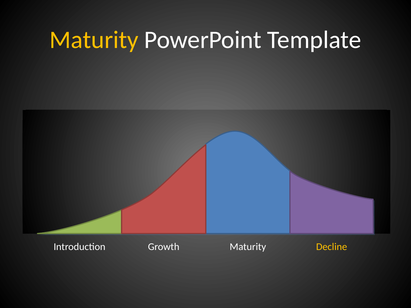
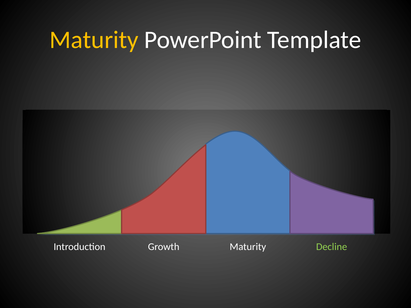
Decline colour: yellow -> light green
